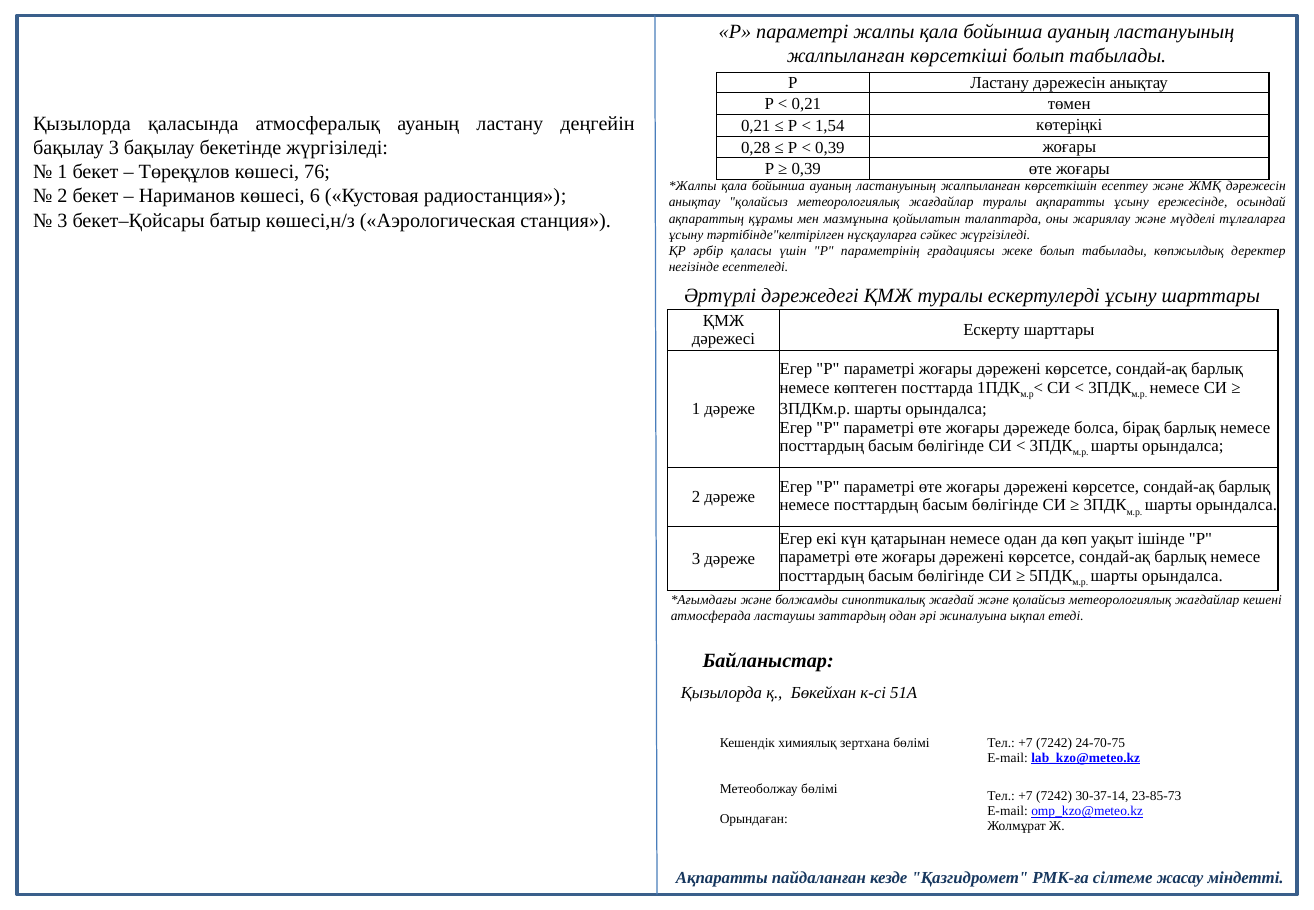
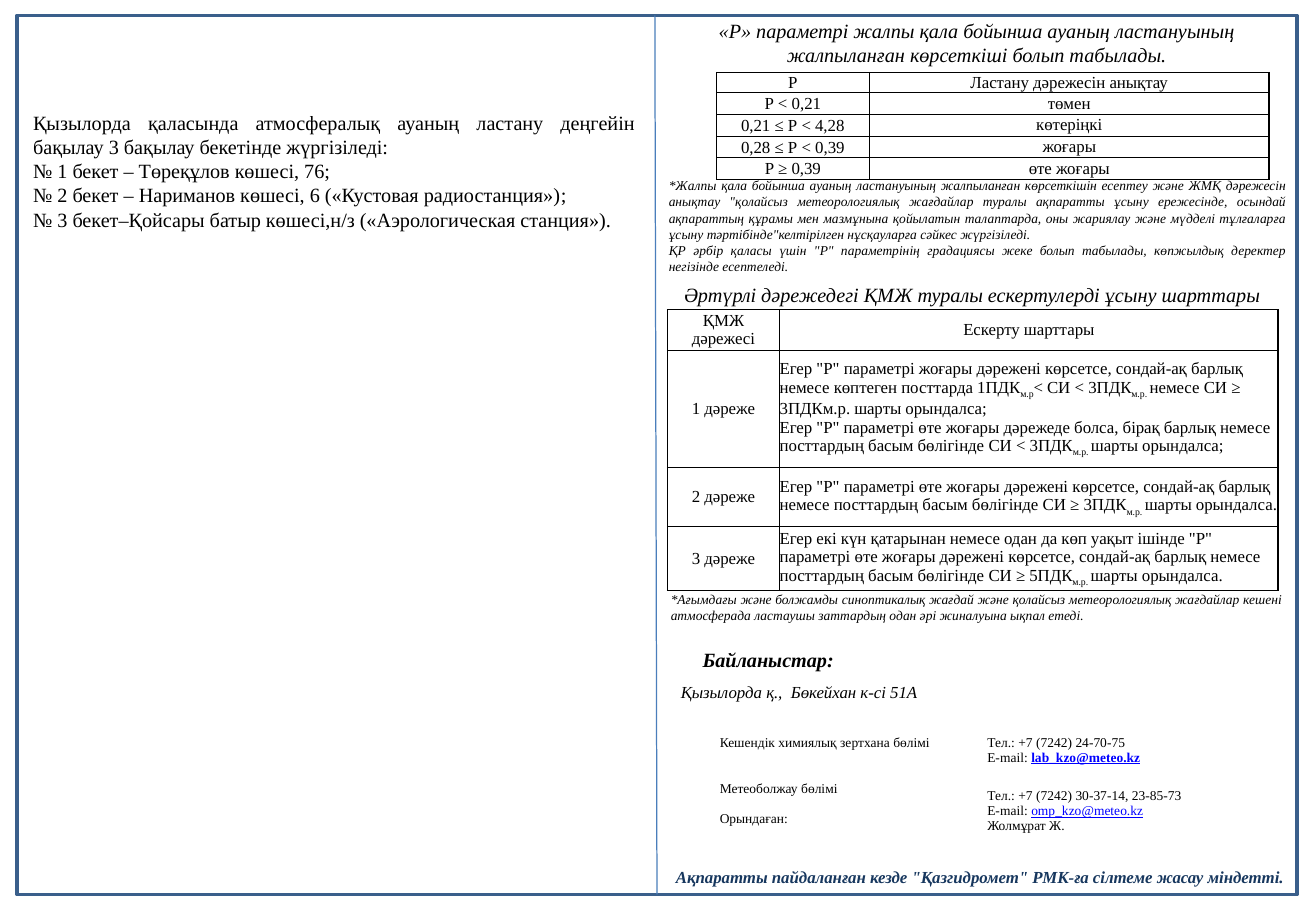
1,54: 1,54 -> 4,28
